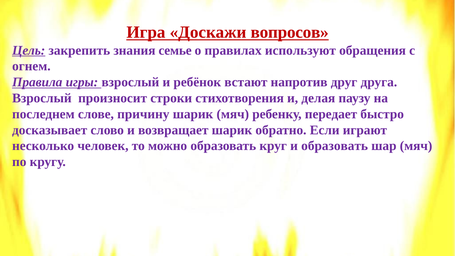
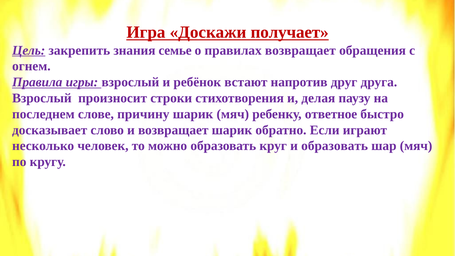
вопросов: вопросов -> получает
правилах используют: используют -> возвращает
передает: передает -> ответное
